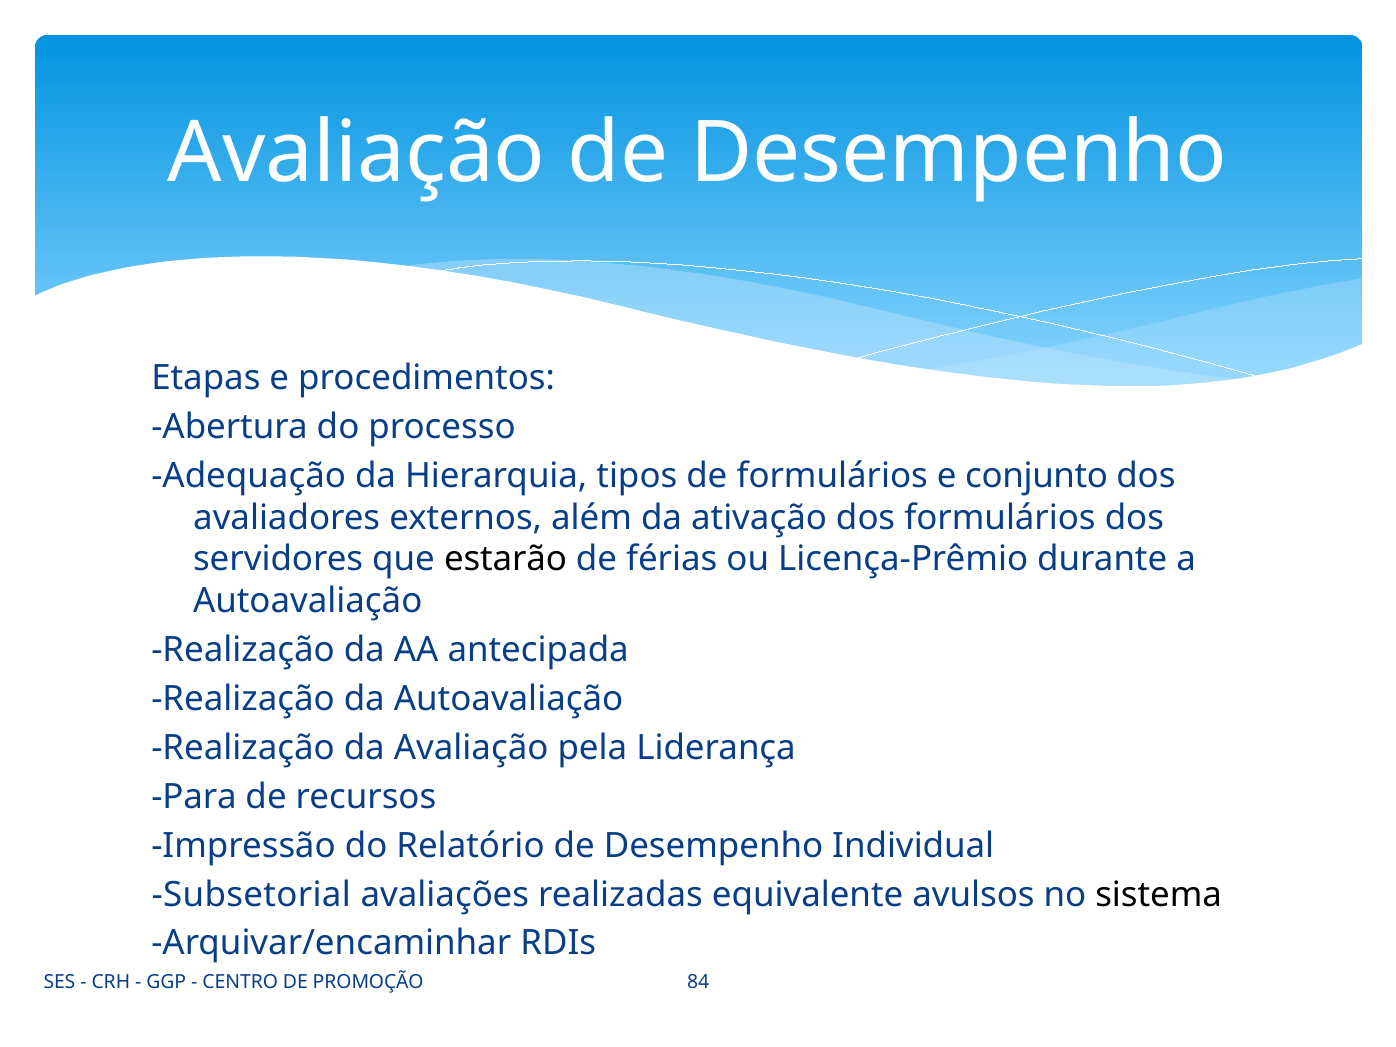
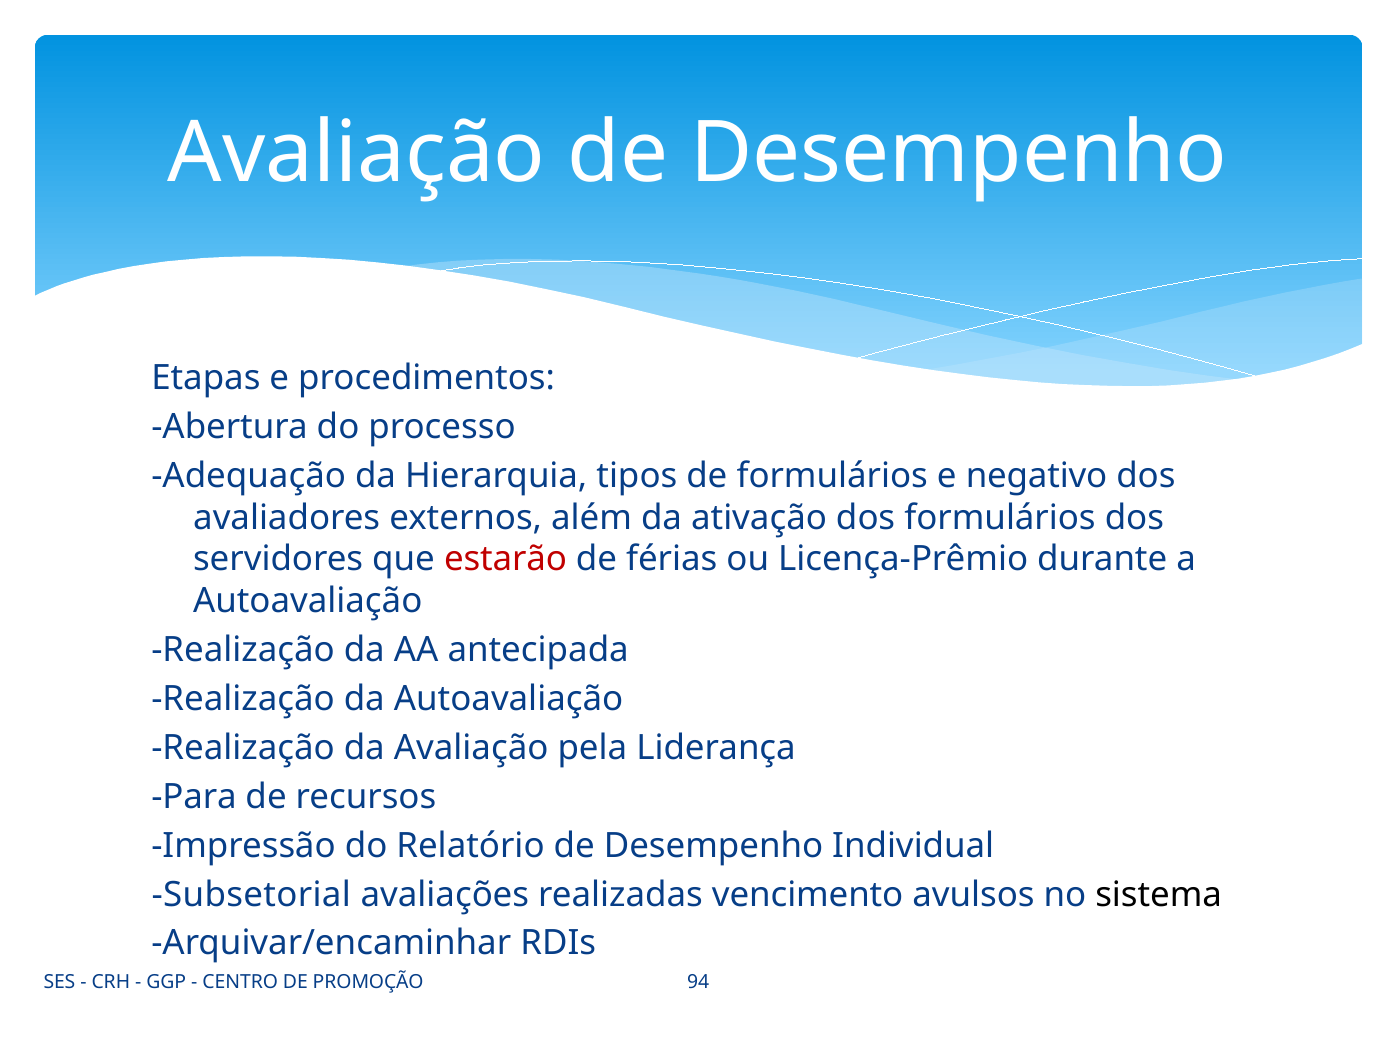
conjunto: conjunto -> negativo
estarão colour: black -> red
equivalente: equivalente -> vencimento
84: 84 -> 94
